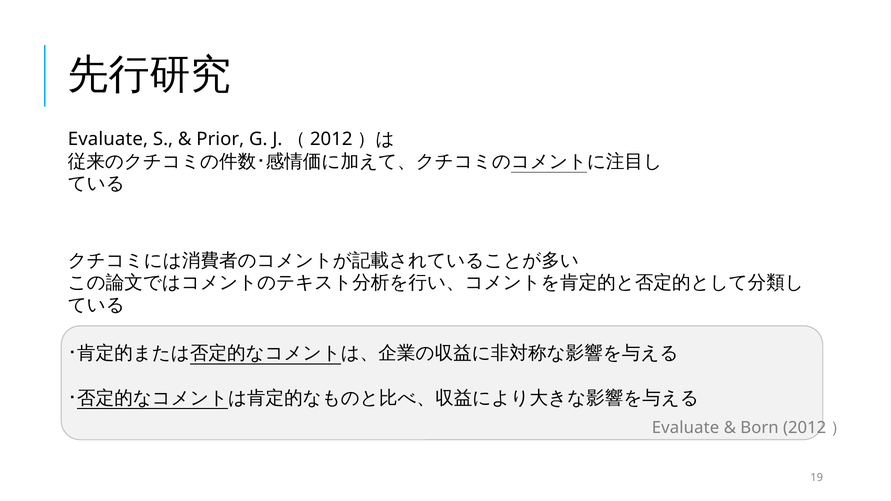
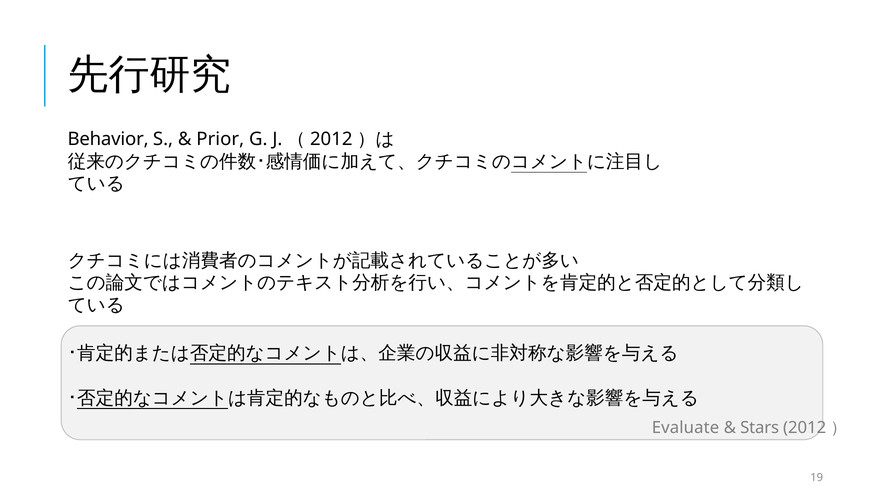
Evaluate at (108, 139): Evaluate -> Behavior
Born: Born -> Stars
